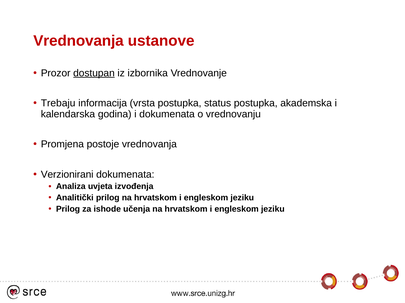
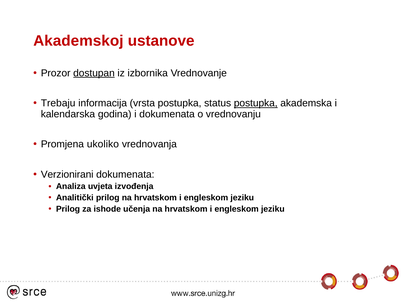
Vrednovanja at (78, 41): Vrednovanja -> Akademskoj
postupka at (256, 104) underline: none -> present
postoje: postoje -> ukoliko
